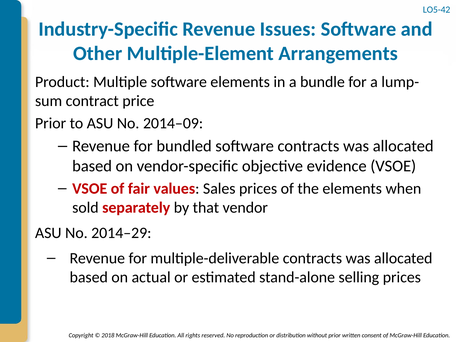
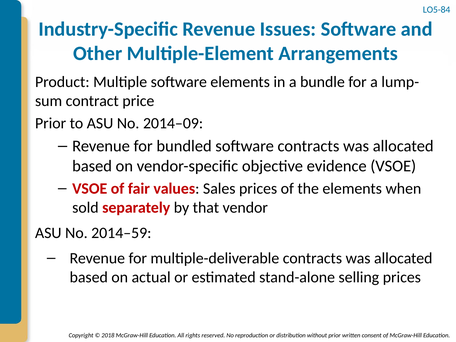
LO5-42: LO5-42 -> LO5-84
2014–29: 2014–29 -> 2014–59
